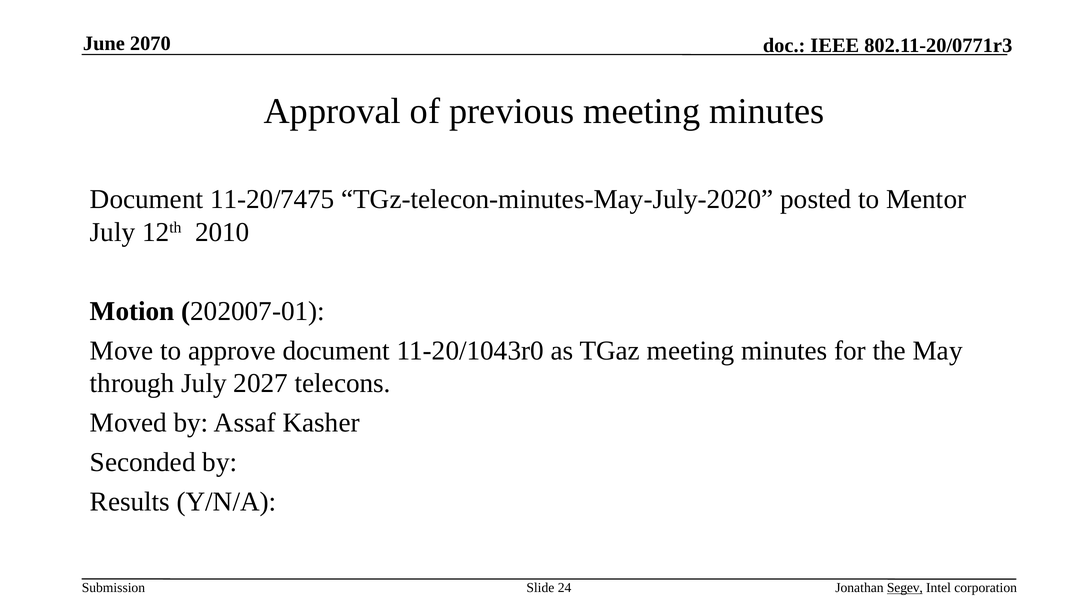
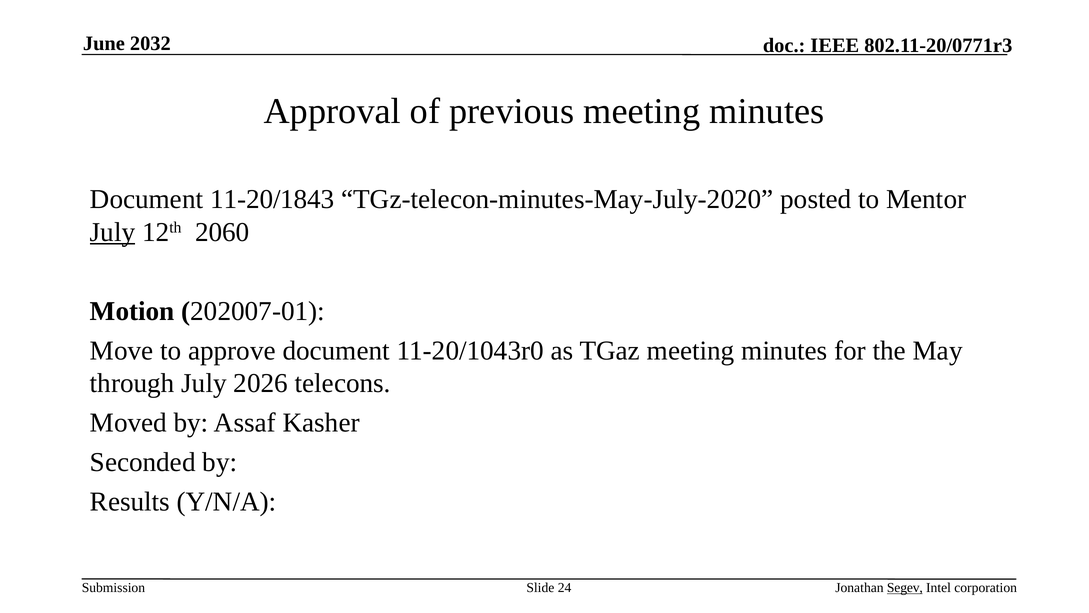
2070: 2070 -> 2032
11-20/7475: 11-20/7475 -> 11-20/1843
July at (113, 232) underline: none -> present
2010: 2010 -> 2060
2027: 2027 -> 2026
